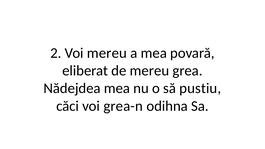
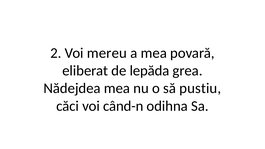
de mereu: mereu -> lepăda
grea-n: grea-n -> când-n
